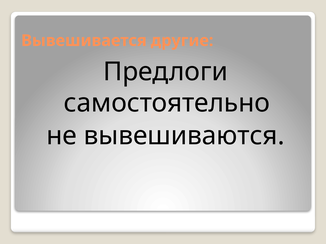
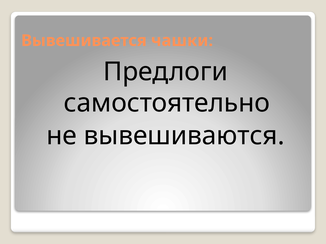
другие: другие -> чашки
